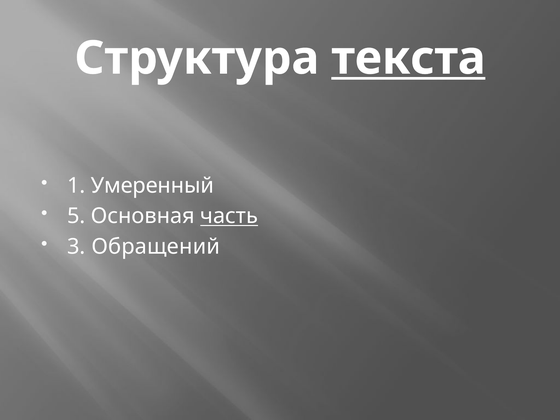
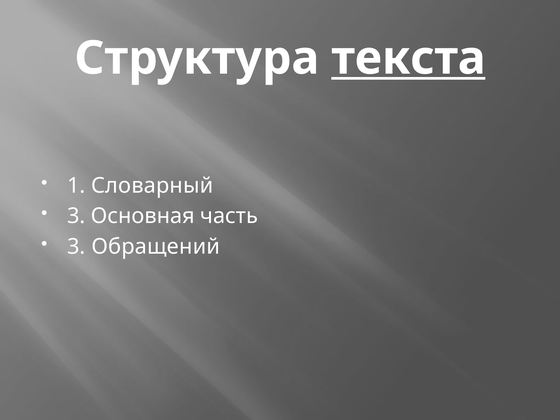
Умеренный: Умеренный -> Словарный
5 at (76, 216): 5 -> 3
часть underline: present -> none
